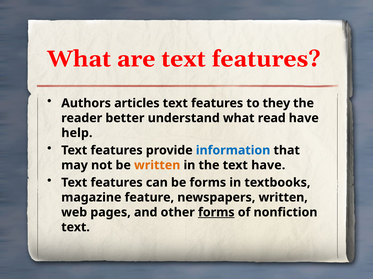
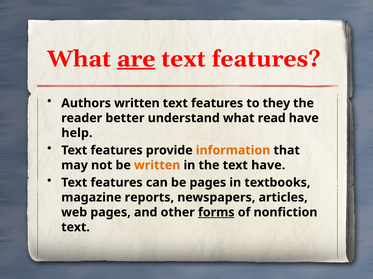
are underline: none -> present
Authors articles: articles -> written
information colour: blue -> orange
be forms: forms -> pages
feature: feature -> reports
newspapers written: written -> articles
